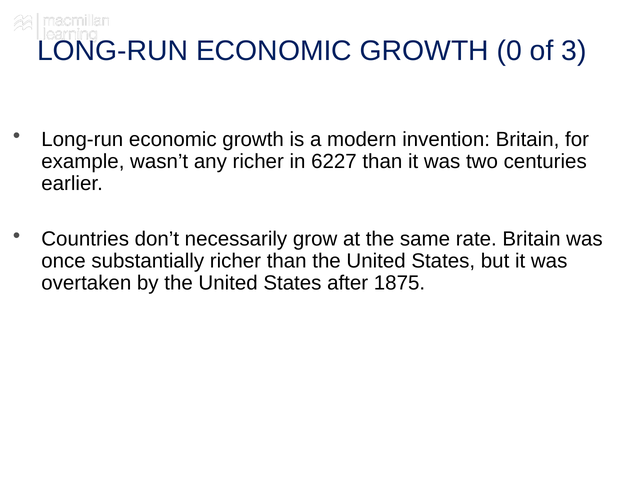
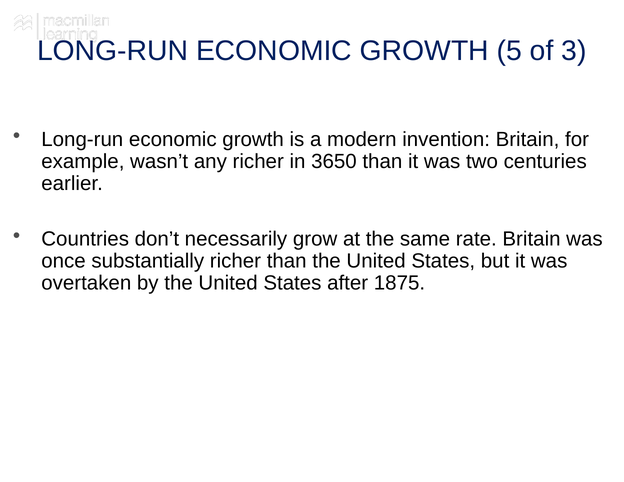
0: 0 -> 5
6227: 6227 -> 3650
